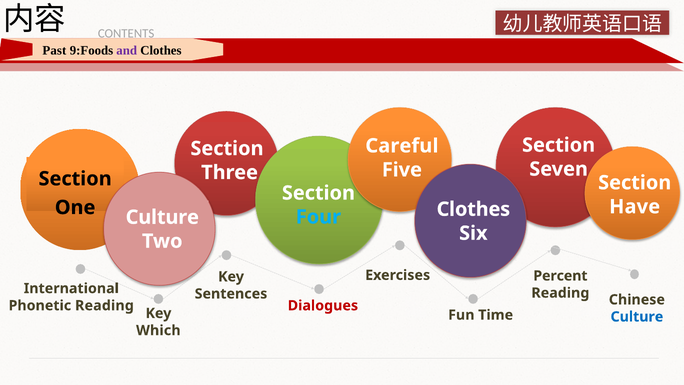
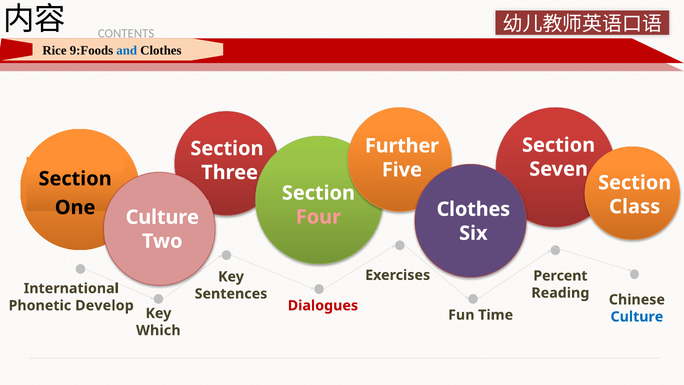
Past: Past -> Rice
and colour: purple -> blue
Careful: Careful -> Further
Have: Have -> Class
Four colour: light blue -> pink
Phonetic Reading: Reading -> Develop
